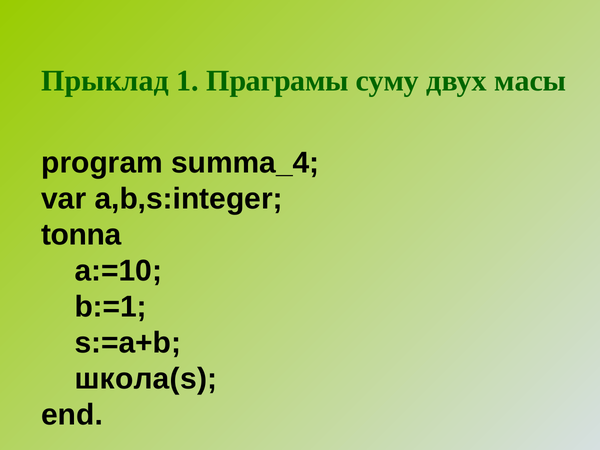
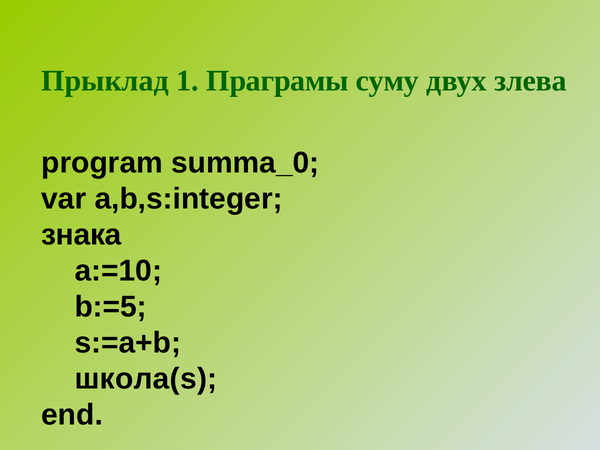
масы: масы -> злева
summa_4: summa_4 -> summa_0
tonna: tonna -> знака
b:=1: b:=1 -> b:=5
